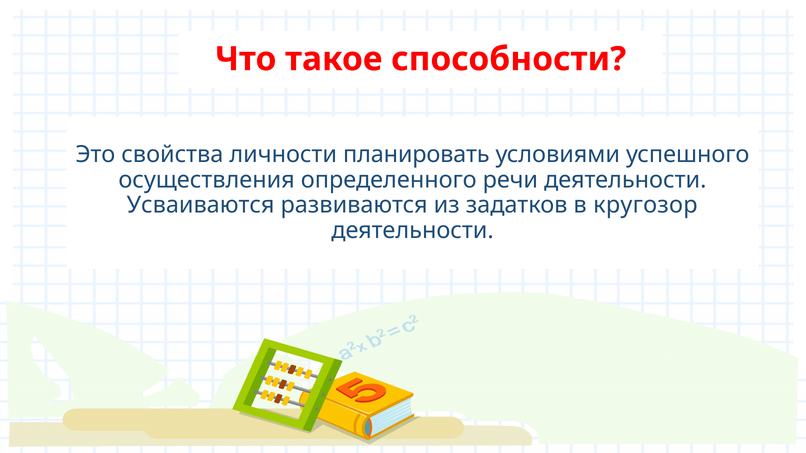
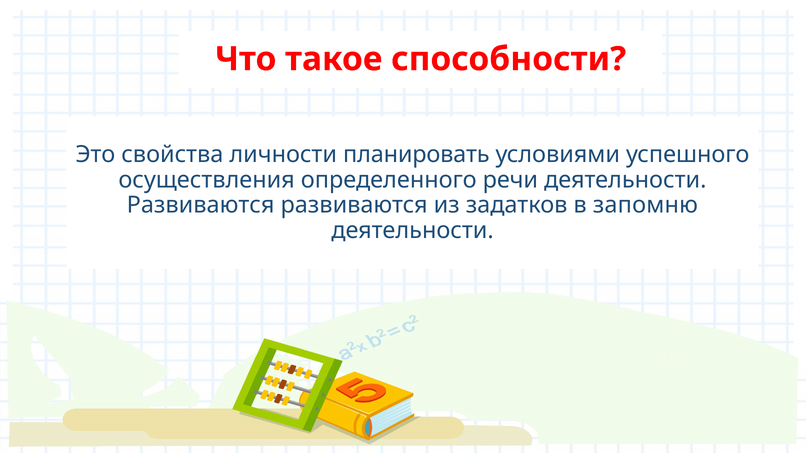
Усваиваются at (201, 205): Усваиваются -> Развиваются
кругозор: кругозор -> запомню
